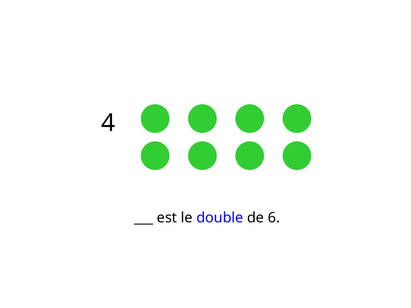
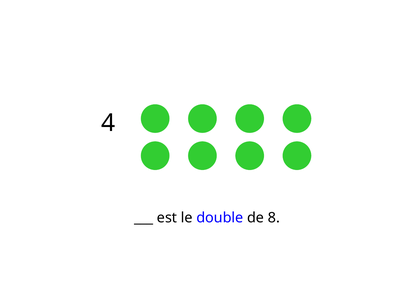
6: 6 -> 8
